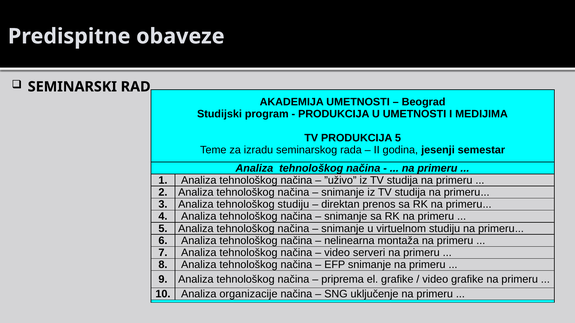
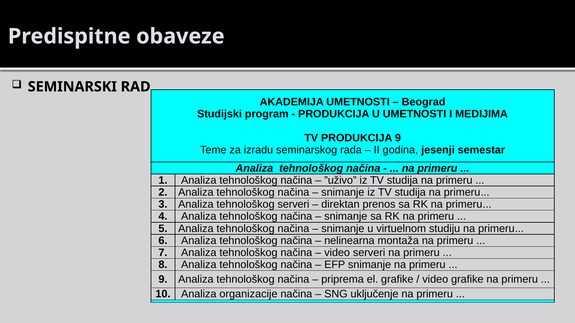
PRODUKCIJA 5: 5 -> 9
tehnološkog studiju: studiju -> serveri
